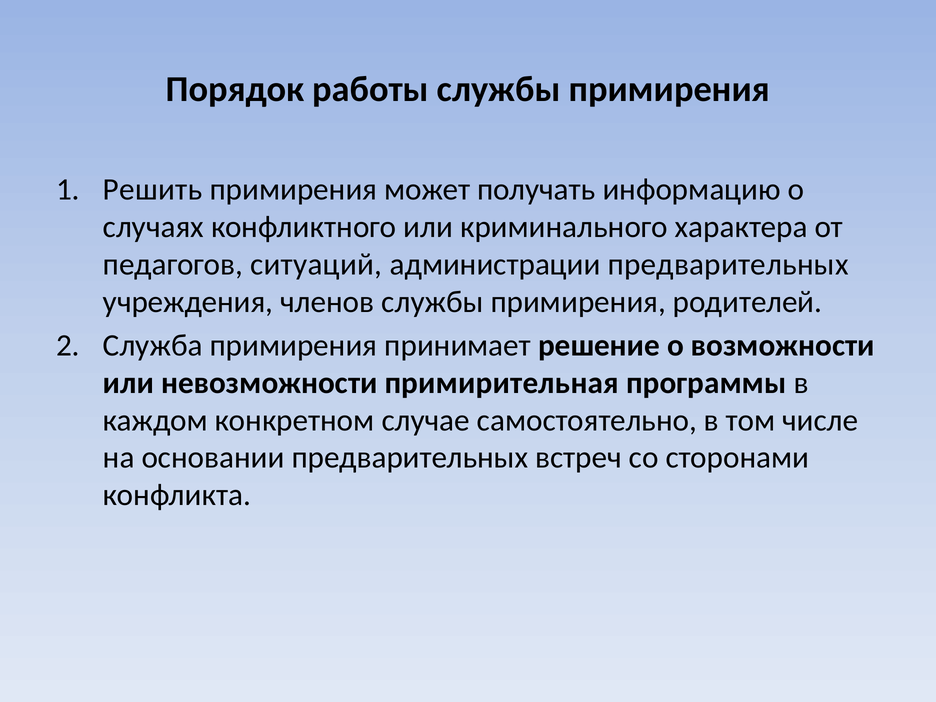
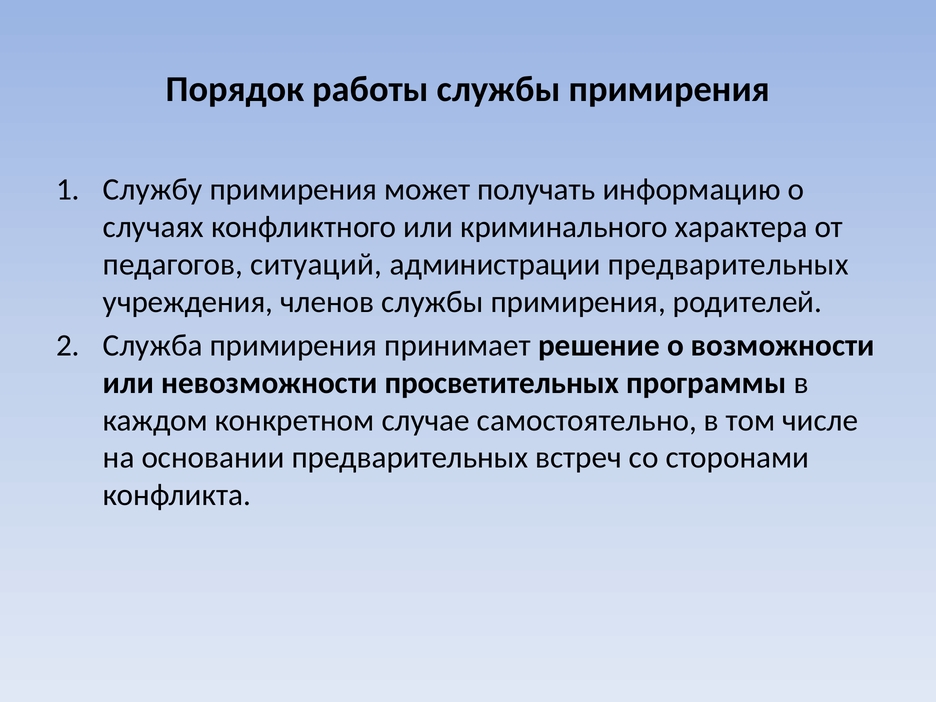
Решить: Решить -> Службу
примирительная: примирительная -> просветительных
